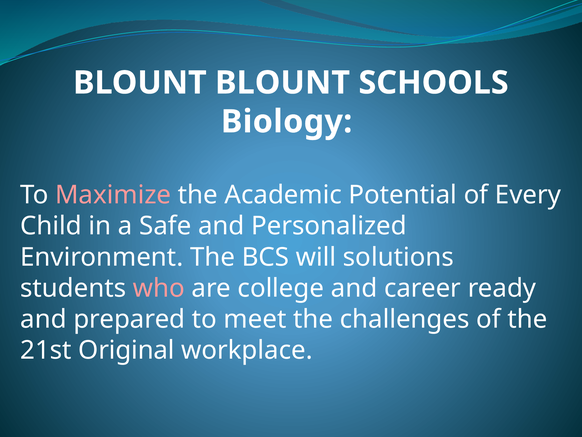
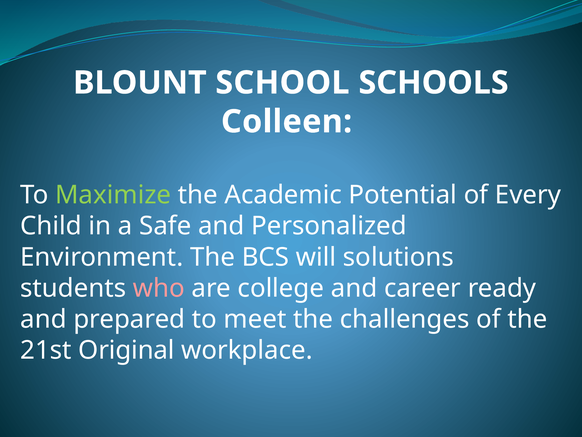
BLOUNT BLOUNT: BLOUNT -> SCHOOL
Biology: Biology -> Colleen
Maximize colour: pink -> light green
